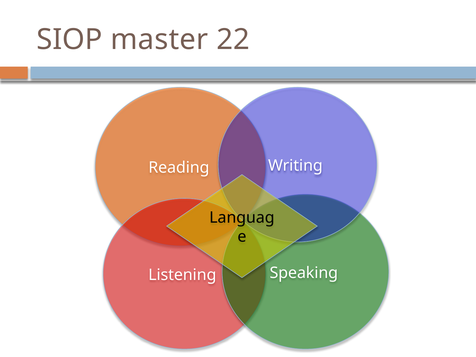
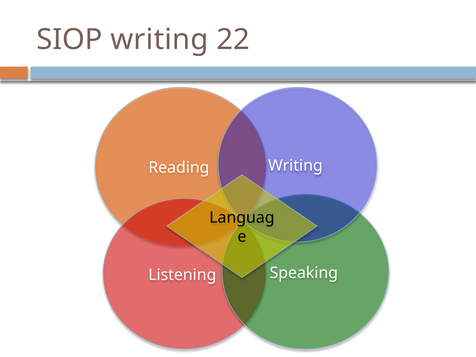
SIOP master: master -> writing
